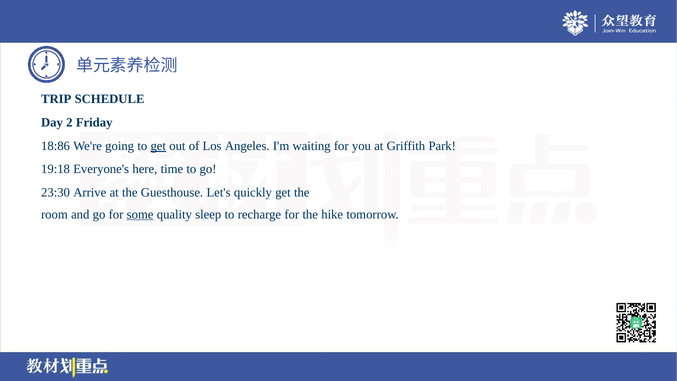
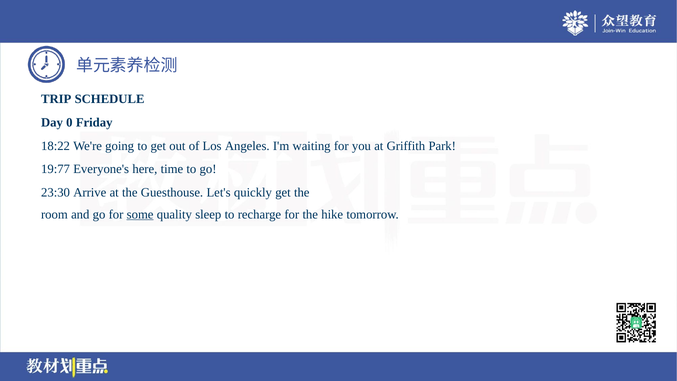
2: 2 -> 0
18:86: 18:86 -> 18:22
get at (158, 146) underline: present -> none
19:18: 19:18 -> 19:77
